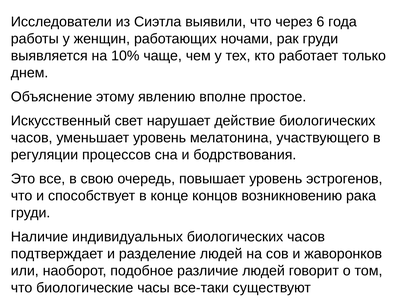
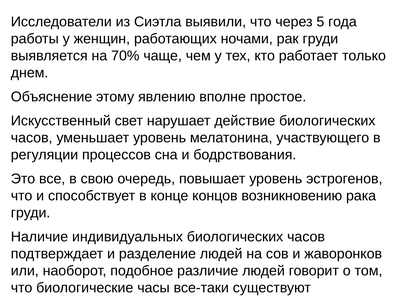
6: 6 -> 5
10%: 10% -> 70%
